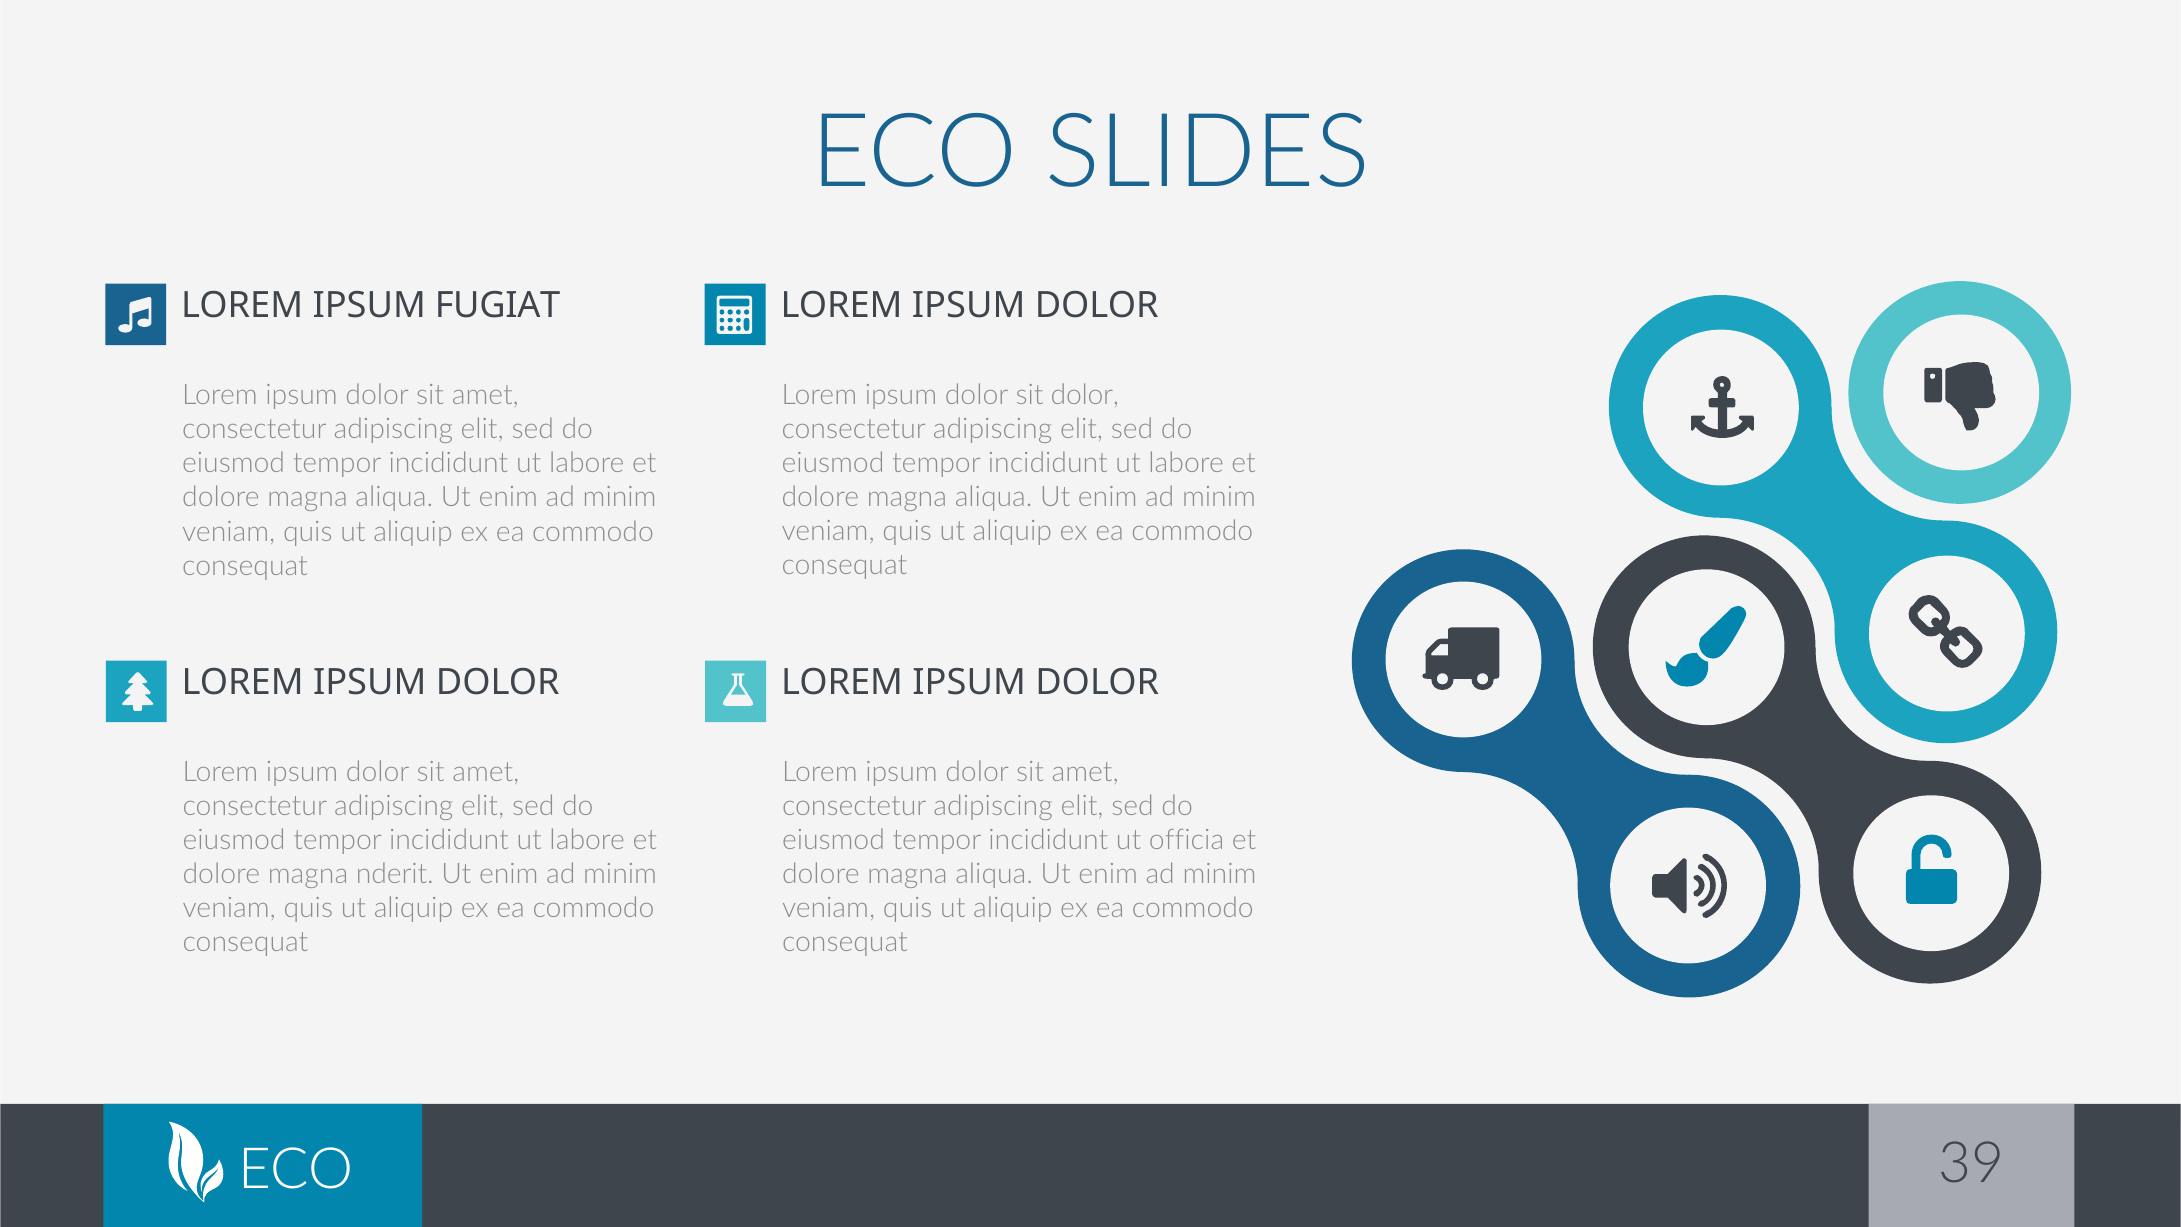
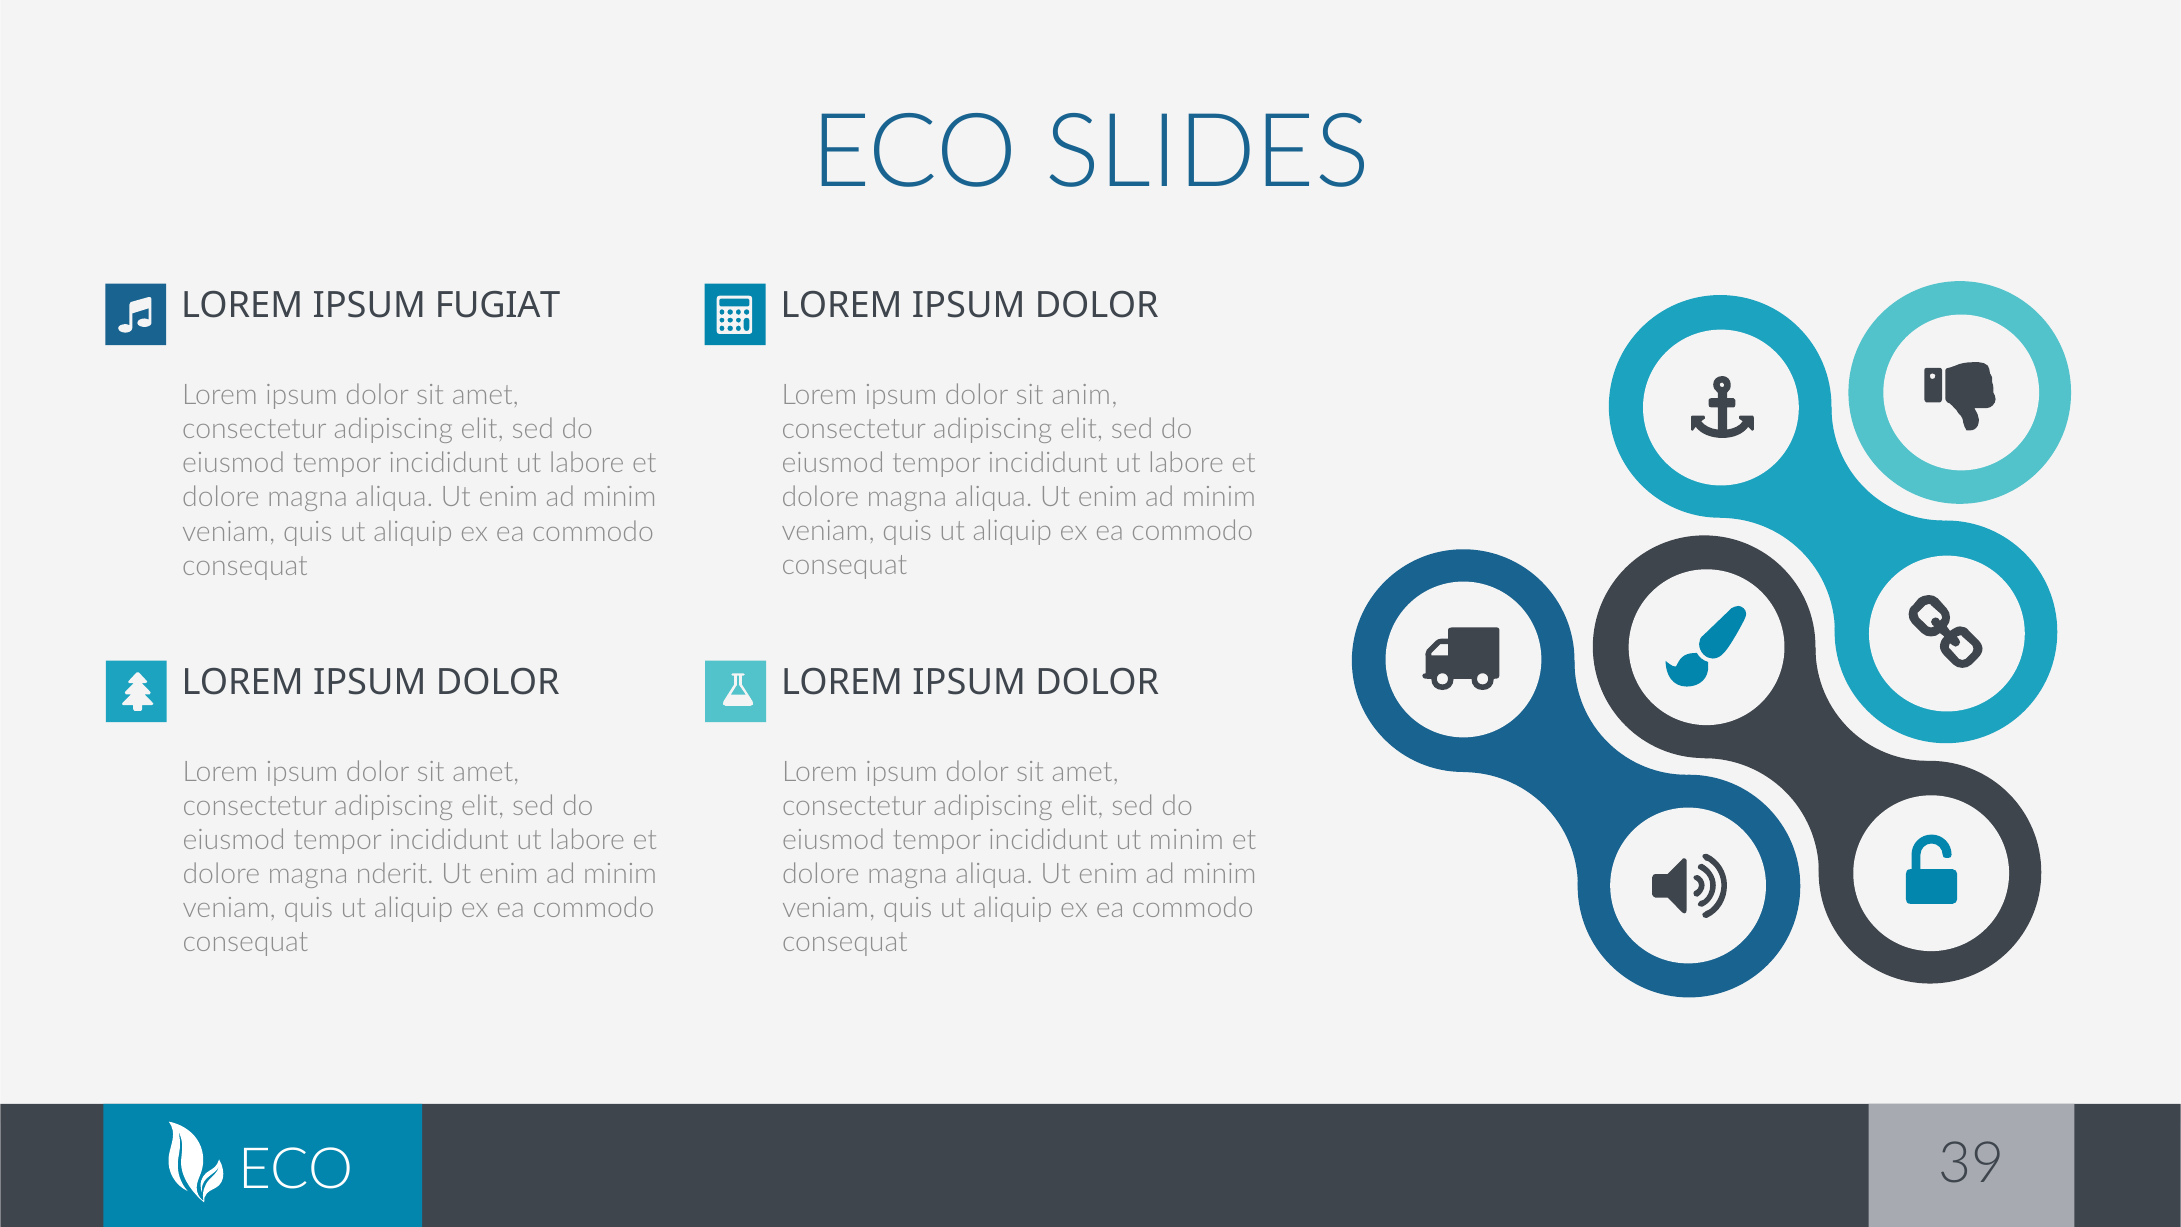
sit dolor: dolor -> anim
ut officia: officia -> minim
